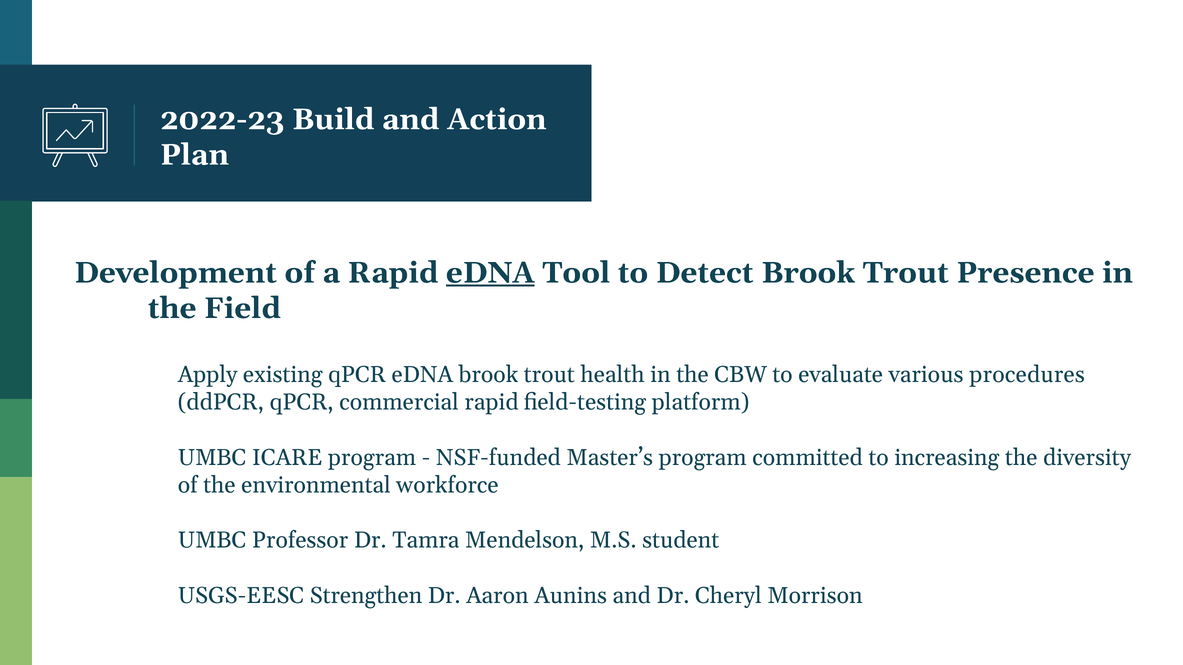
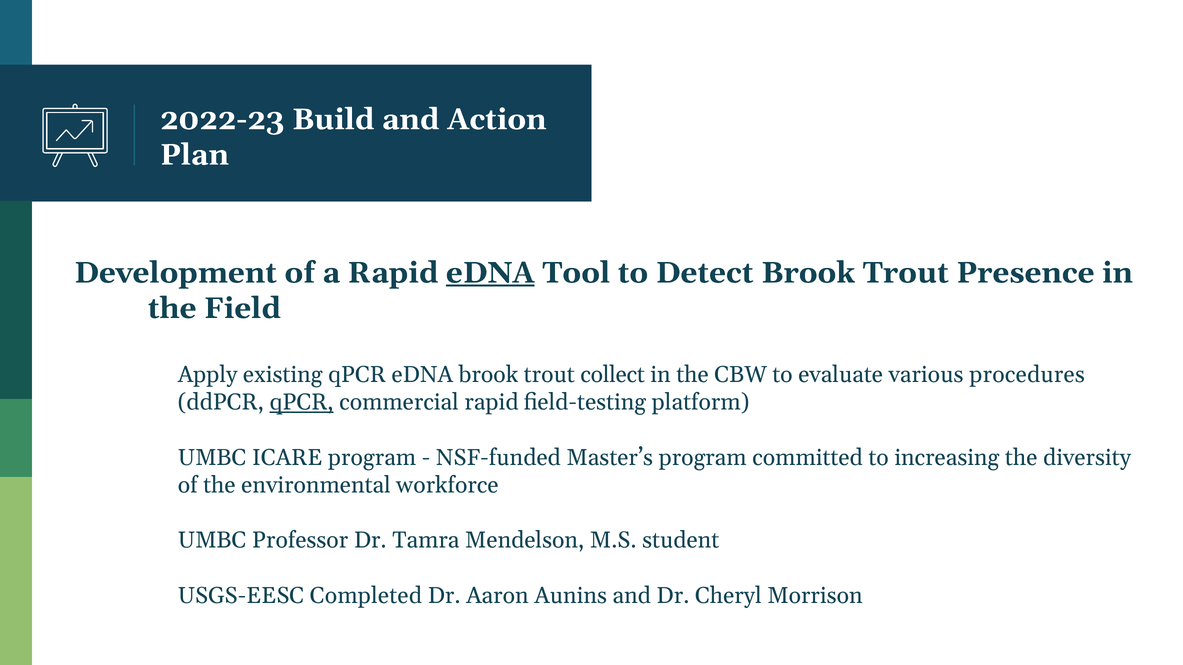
health: health -> collect
qPCR at (302, 403) underline: none -> present
Strengthen: Strengthen -> Completed
